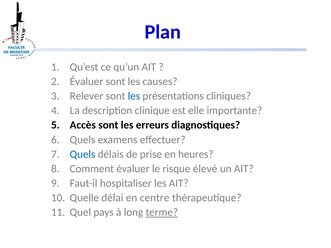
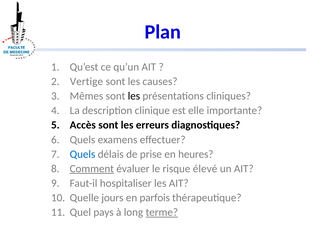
Évaluer at (86, 82): Évaluer -> Vertige
Relever: Relever -> Mêmes
les at (134, 96) colour: blue -> black
Comment underline: none -> present
délai: délai -> jours
centre: centre -> parfois
